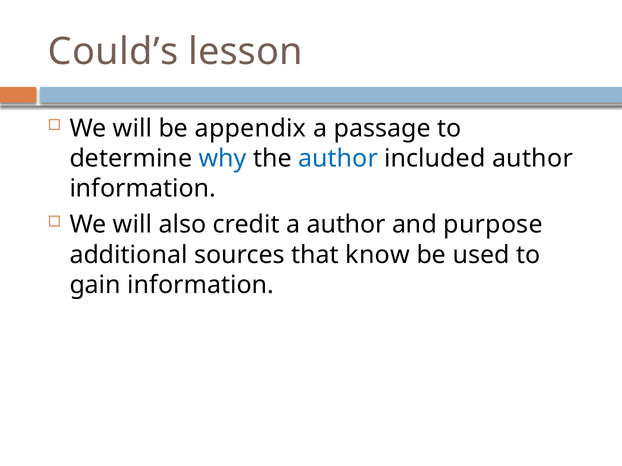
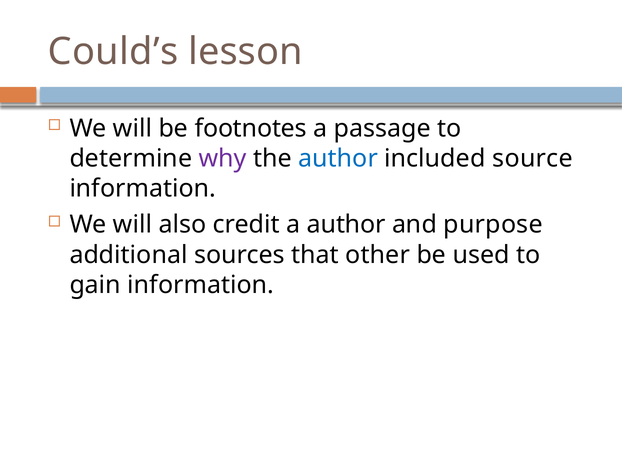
appendix: appendix -> footnotes
why colour: blue -> purple
included author: author -> source
know: know -> other
